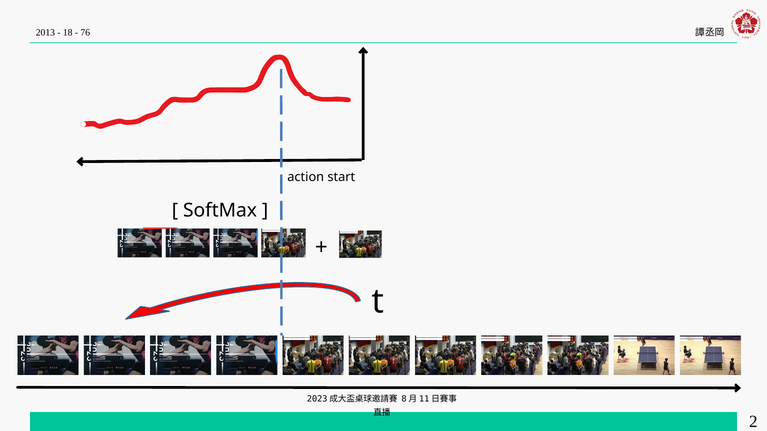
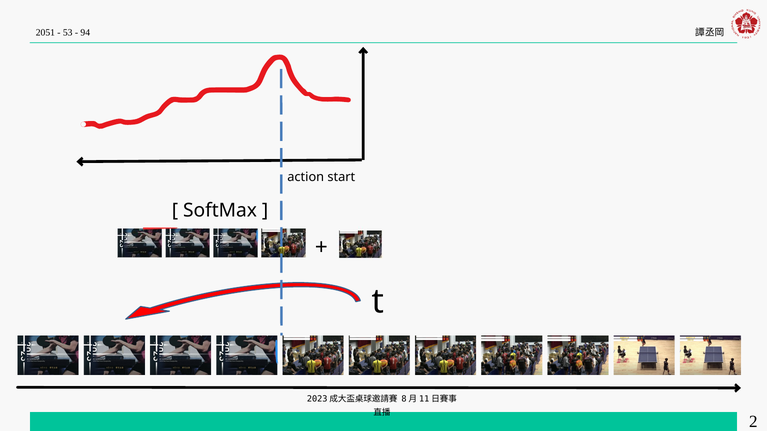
2013: 2013 -> 2051
18: 18 -> 53
76: 76 -> 94
